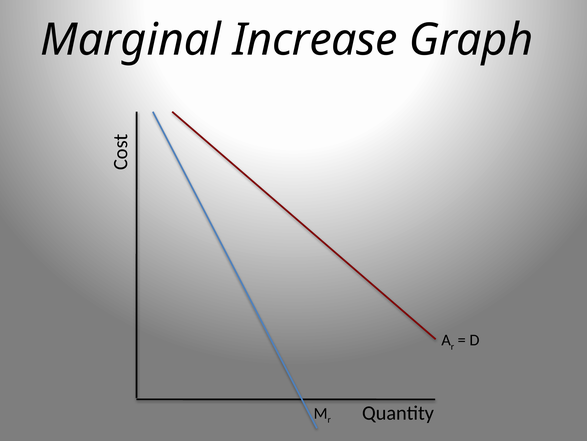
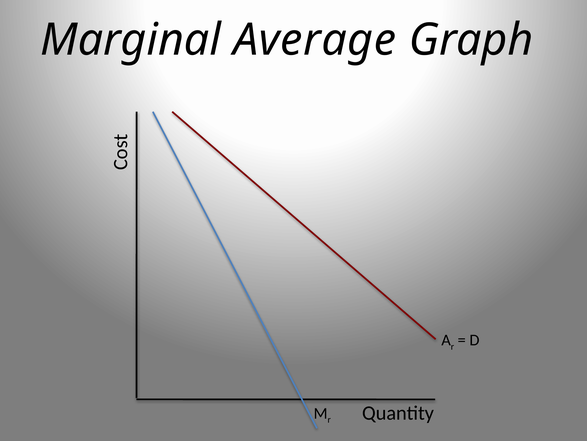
Increase: Increase -> Average
